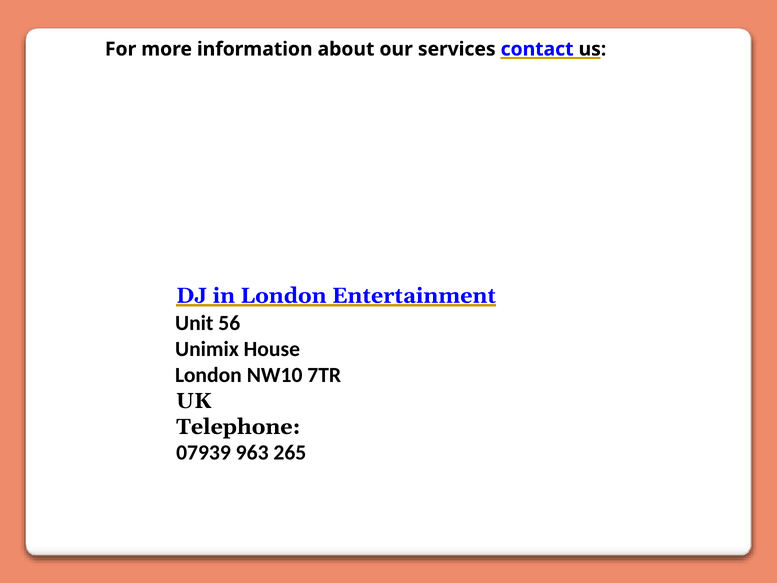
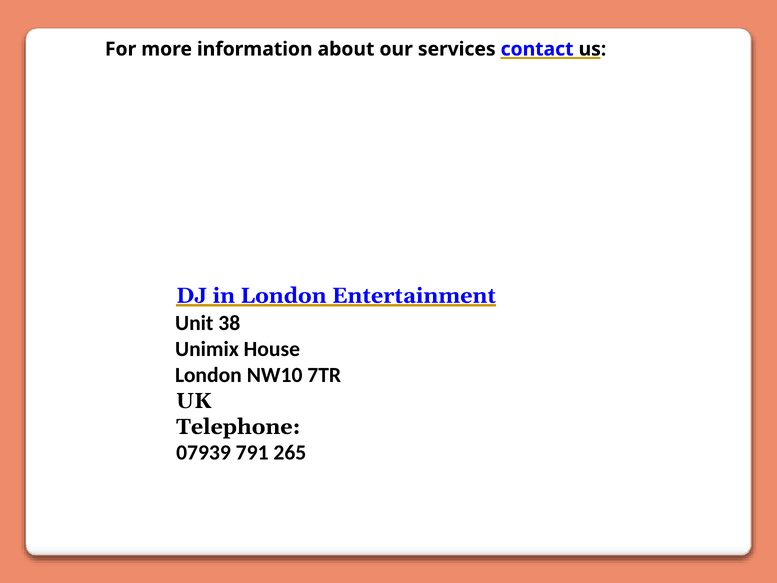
56: 56 -> 38
963: 963 -> 791
